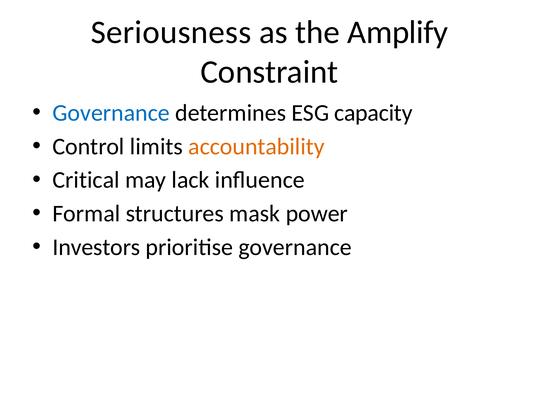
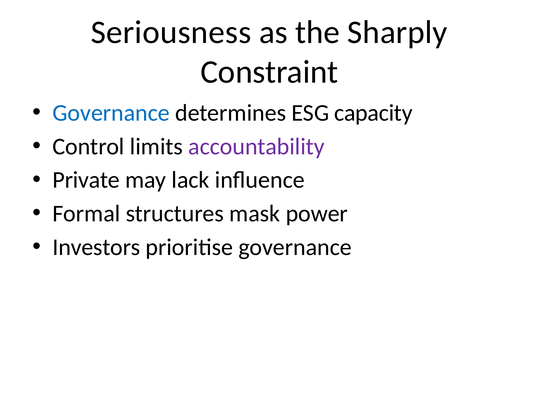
Amplify: Amplify -> Sharply
accountability colour: orange -> purple
Critical: Critical -> Private
